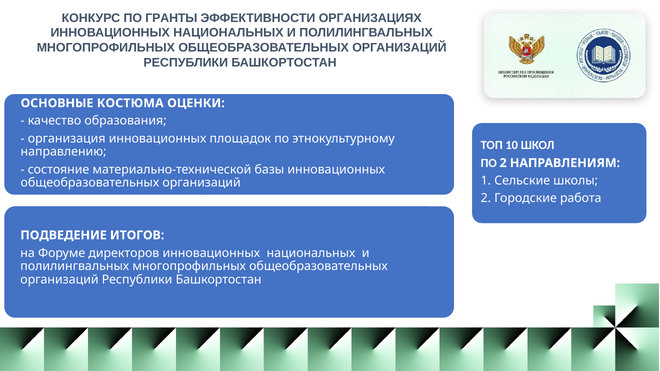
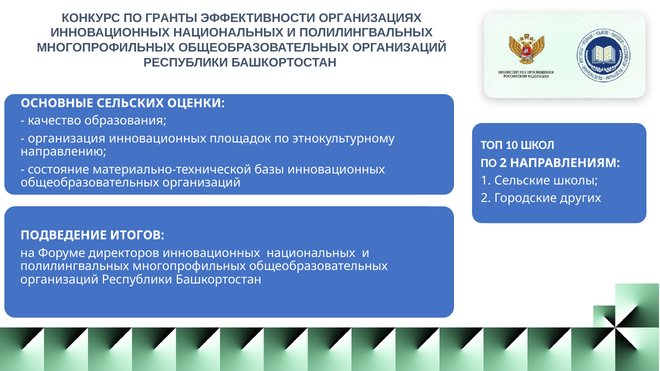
КОСТЮМА: КОСТЮМА -> СЕЛЬСКИХ
работа: работа -> других
